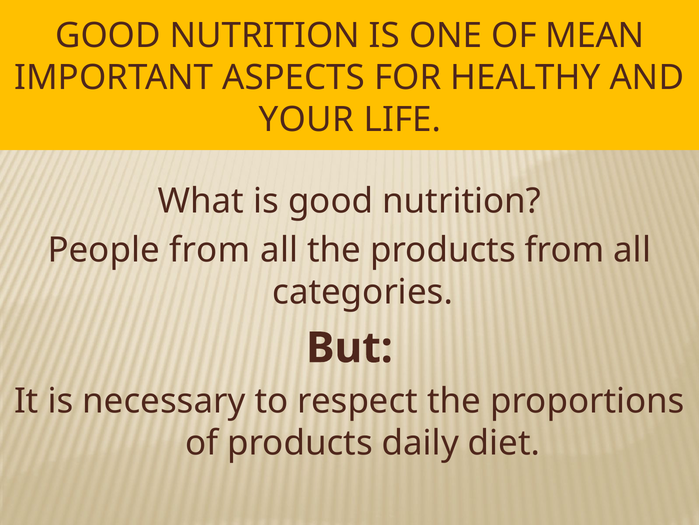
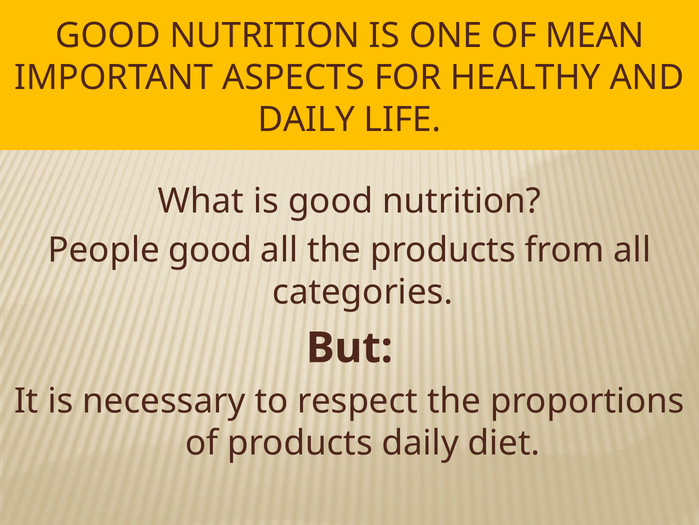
YOUR at (306, 119): YOUR -> DAILY
People from: from -> good
